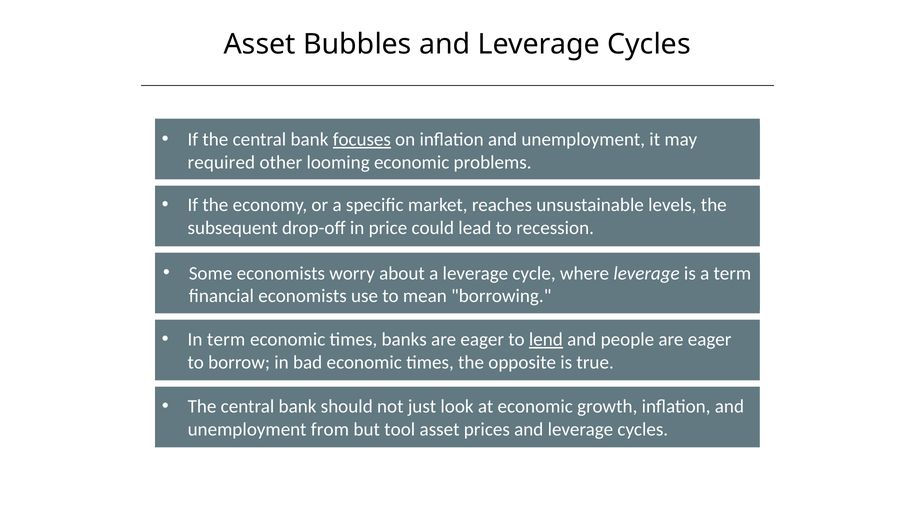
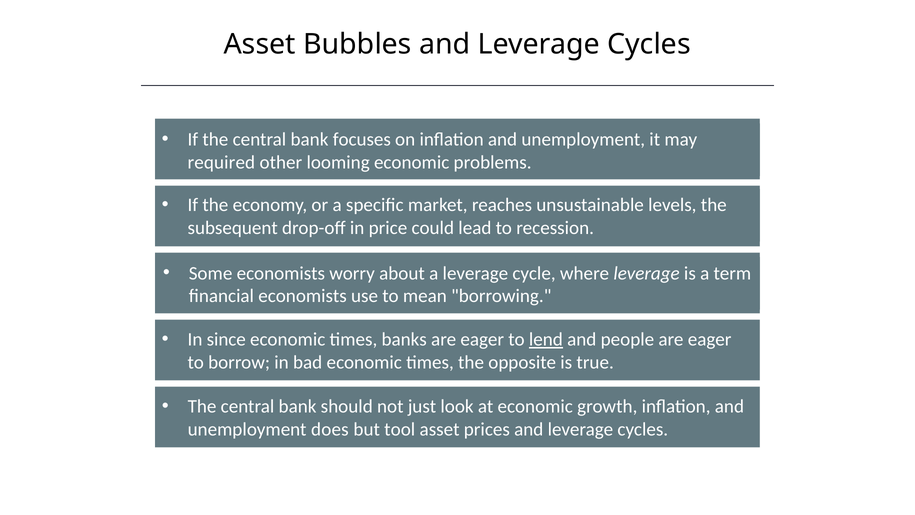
focuses underline: present -> none
In term: term -> since
from: from -> does
